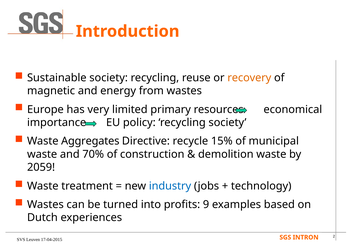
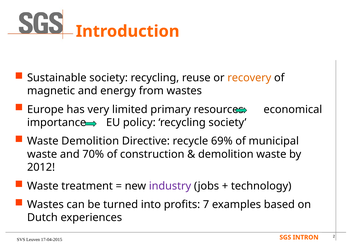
Waste Aggregates: Aggregates -> Demolition
15%: 15% -> 69%
2059: 2059 -> 2012
industry colour: blue -> purple
9: 9 -> 7
